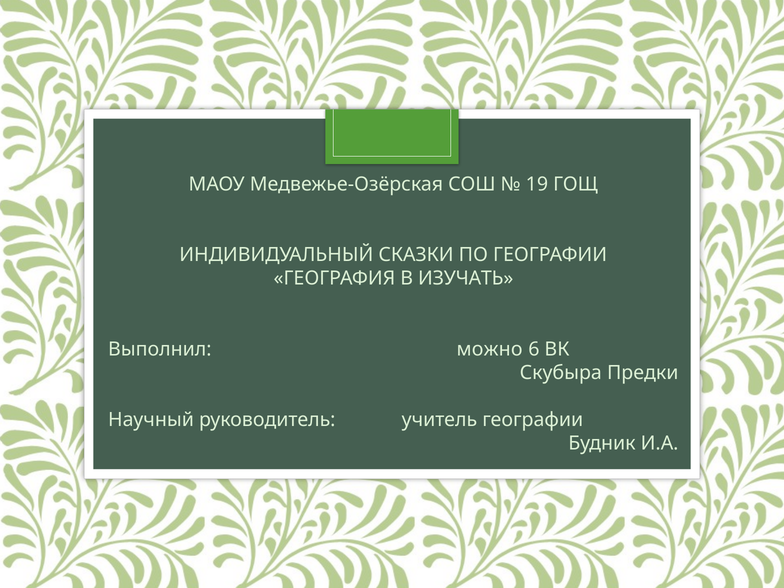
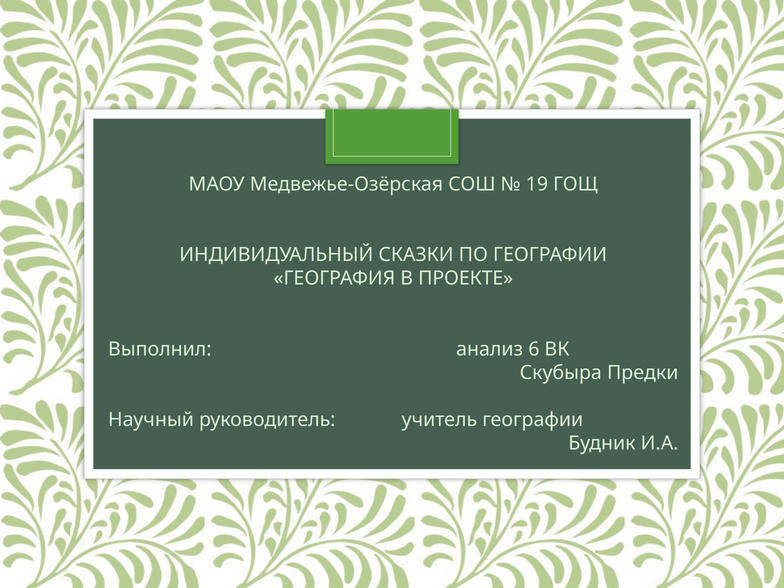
ИЗУЧАТЬ: ИЗУЧАТЬ -> ПРОЕКТЕ
можно: можно -> анализ
